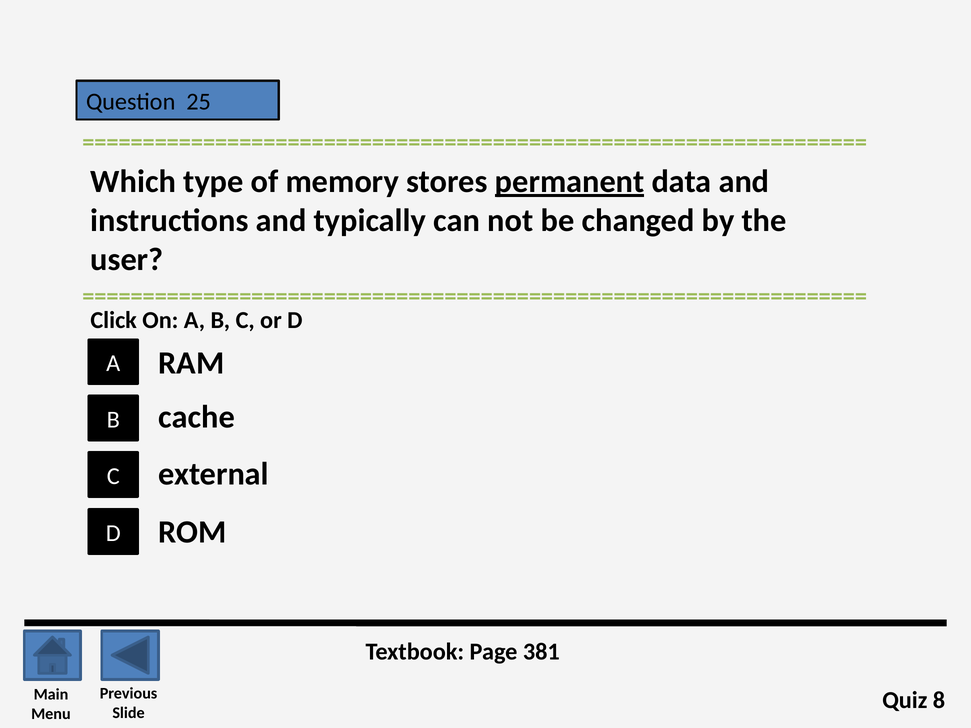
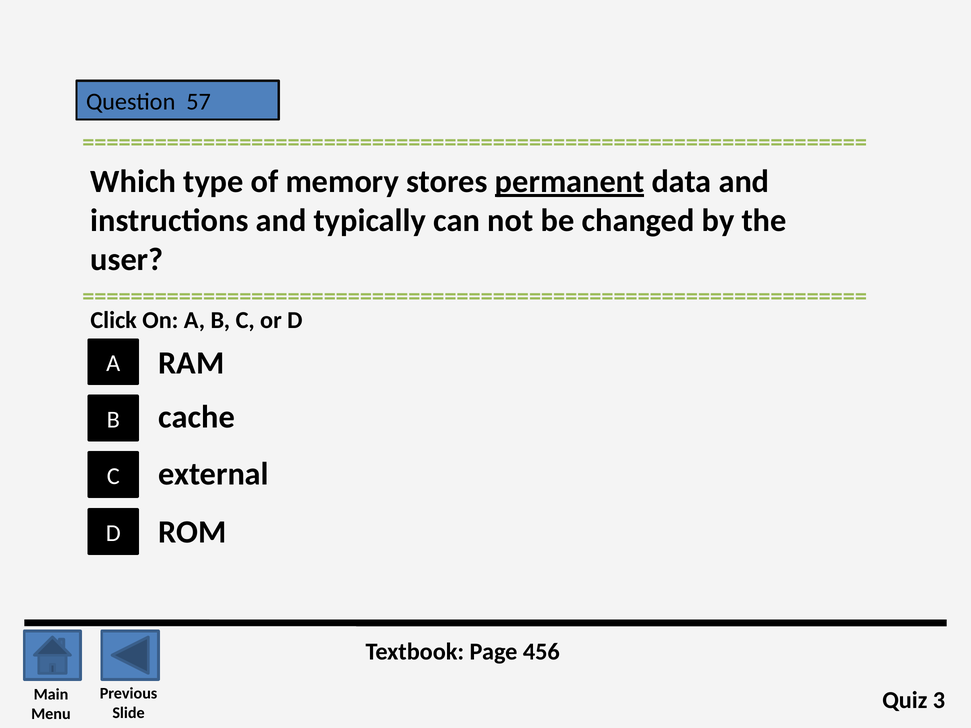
25: 25 -> 57
381: 381 -> 456
8: 8 -> 3
